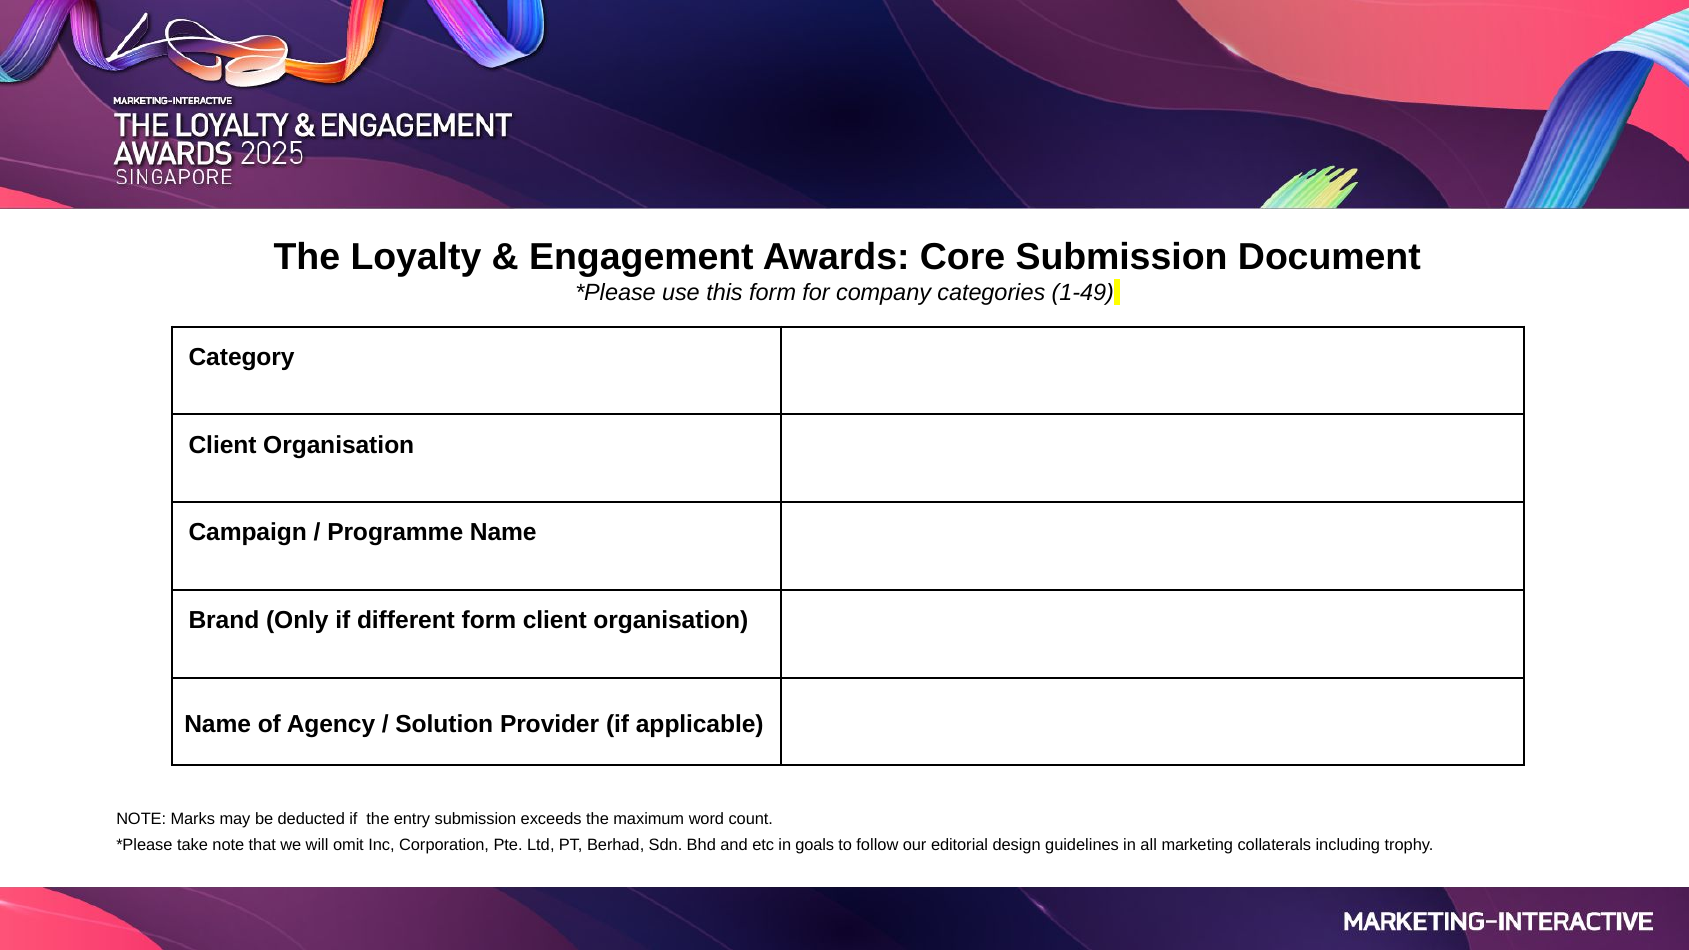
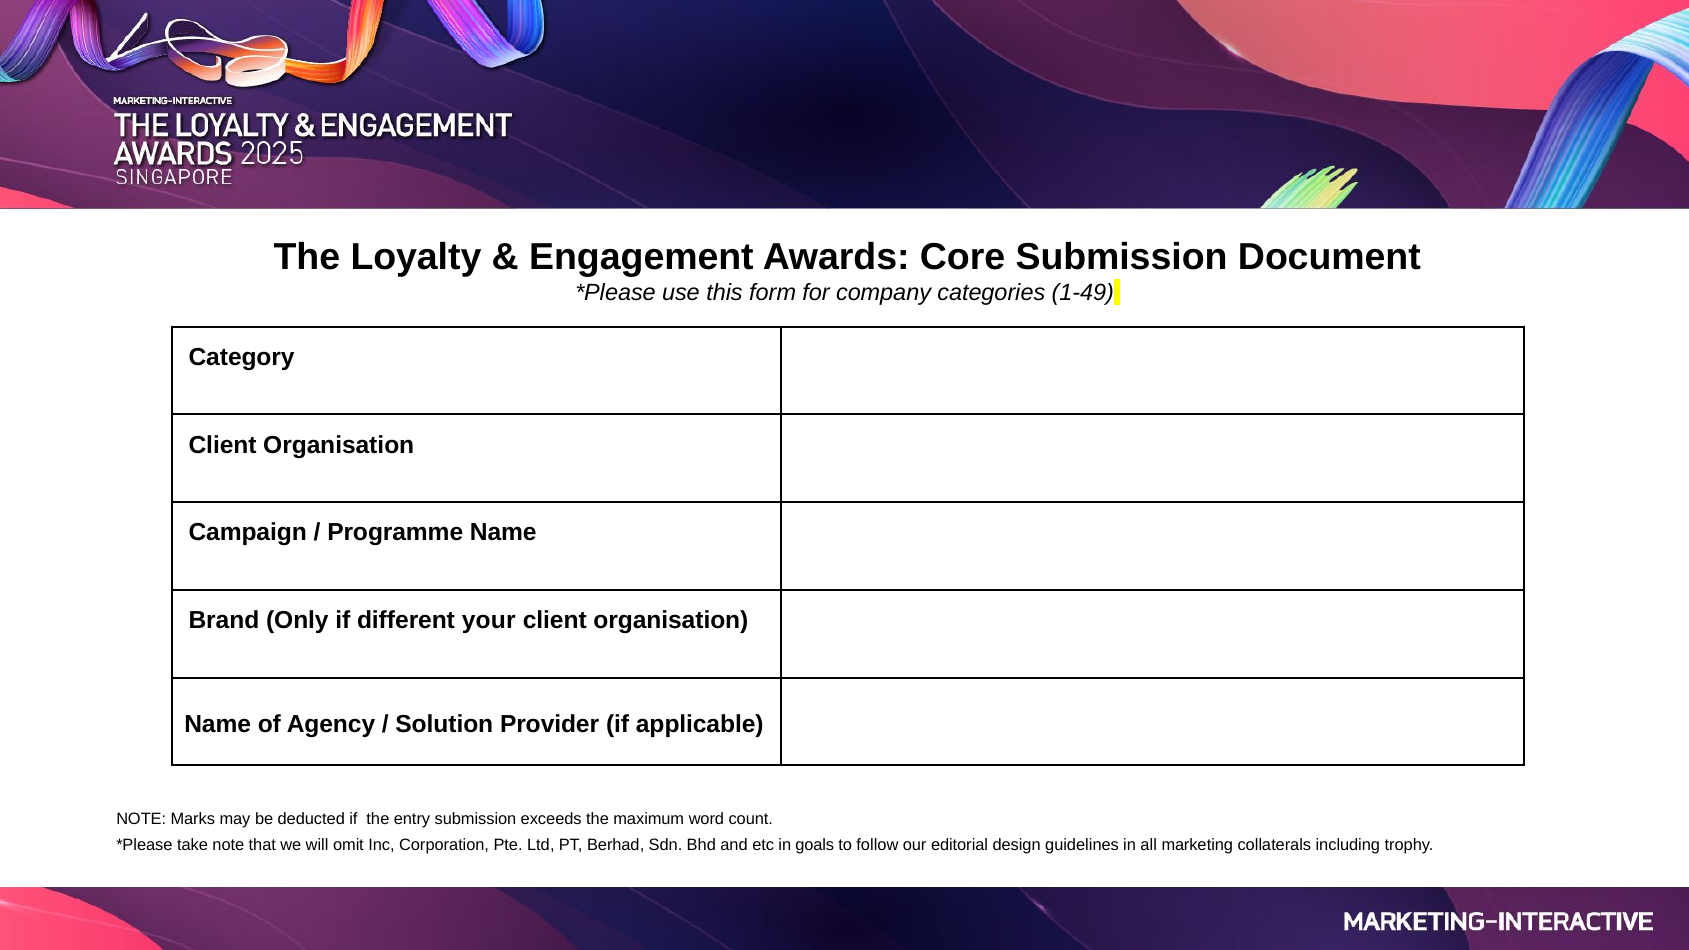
different form: form -> your
